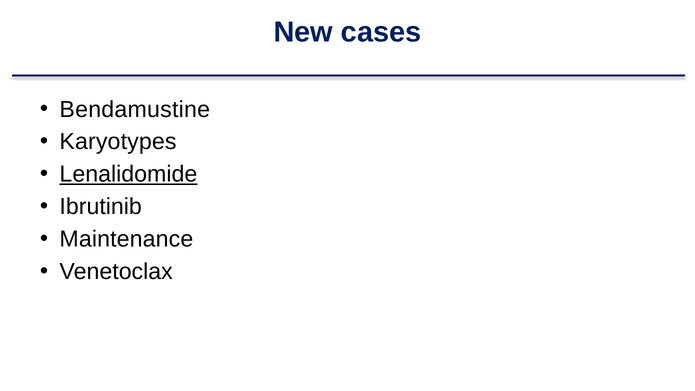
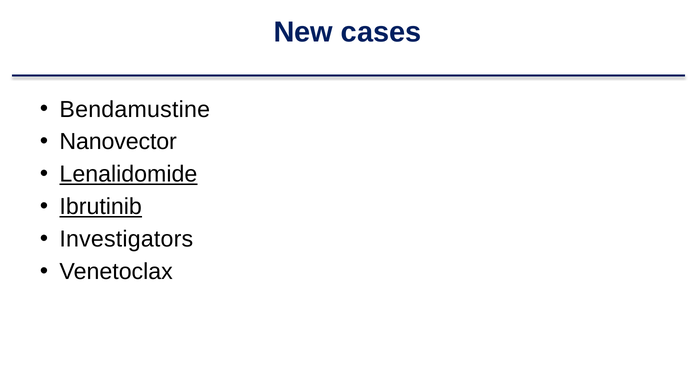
Karyotypes: Karyotypes -> Nanovector
Ibrutinib underline: none -> present
Maintenance: Maintenance -> Investigators
